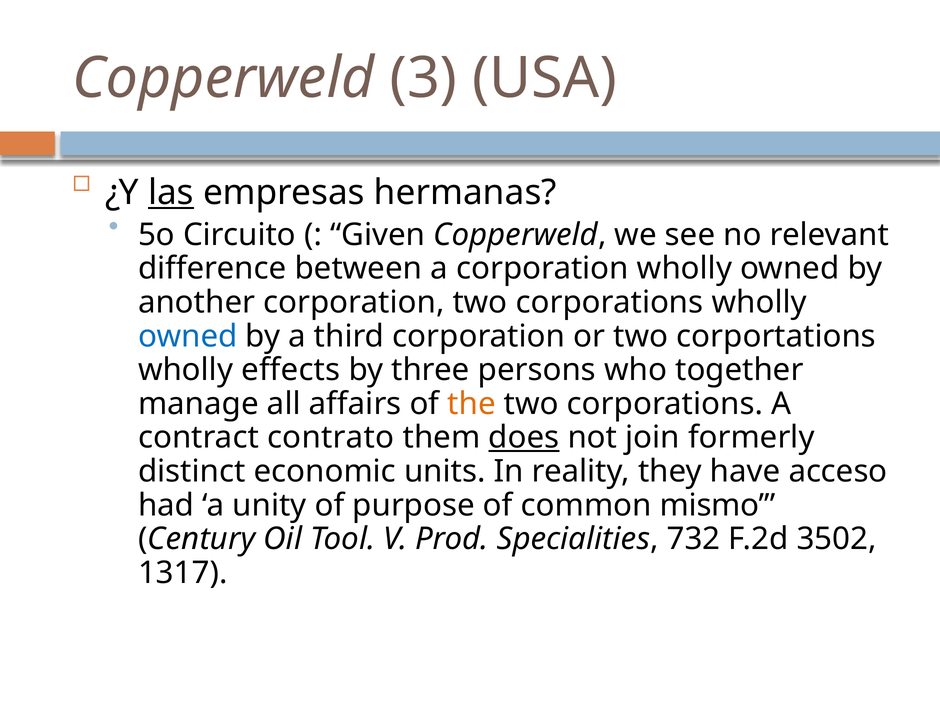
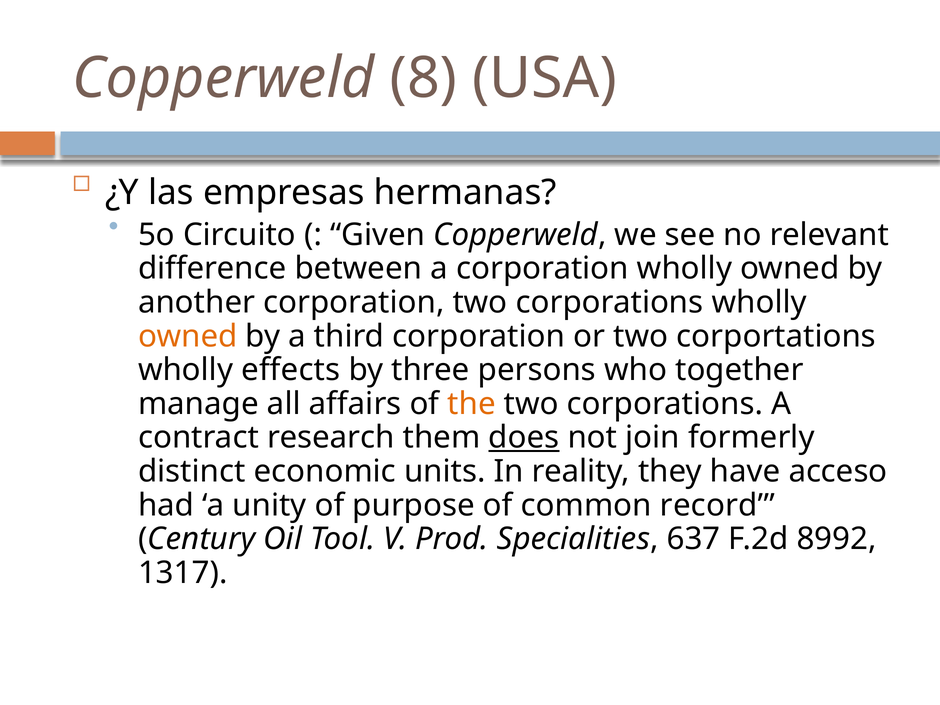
3: 3 -> 8
las underline: present -> none
owned at (188, 336) colour: blue -> orange
contrato: contrato -> research
mismo: mismo -> record
732: 732 -> 637
3502: 3502 -> 8992
